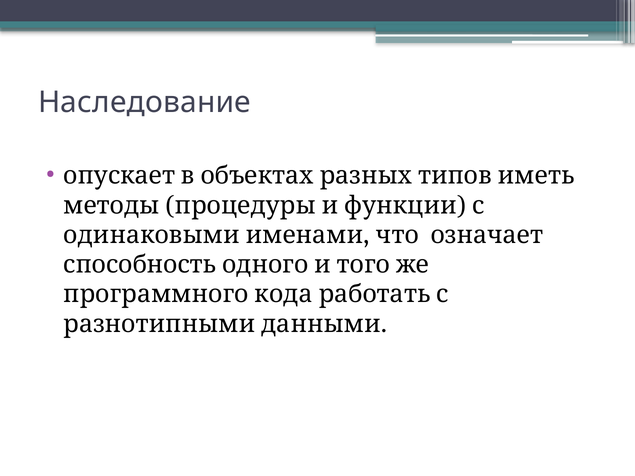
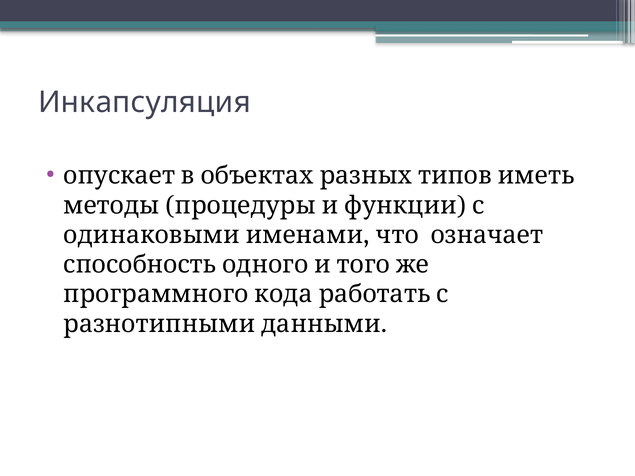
Наследование: Наследование -> Инкапсуляция
